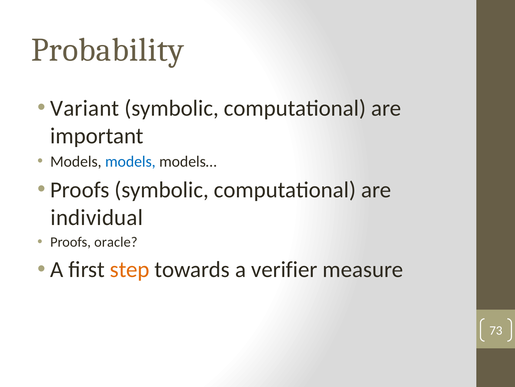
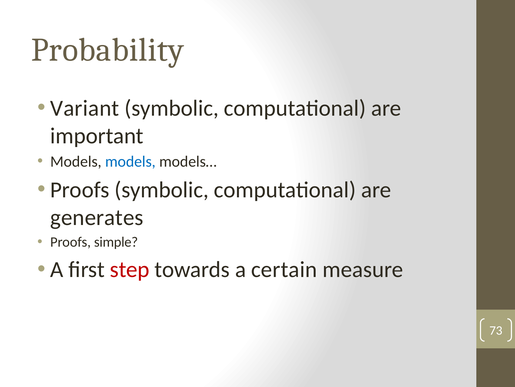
individual: individual -> generates
oracle: oracle -> simple
step colour: orange -> red
verifier: verifier -> certain
